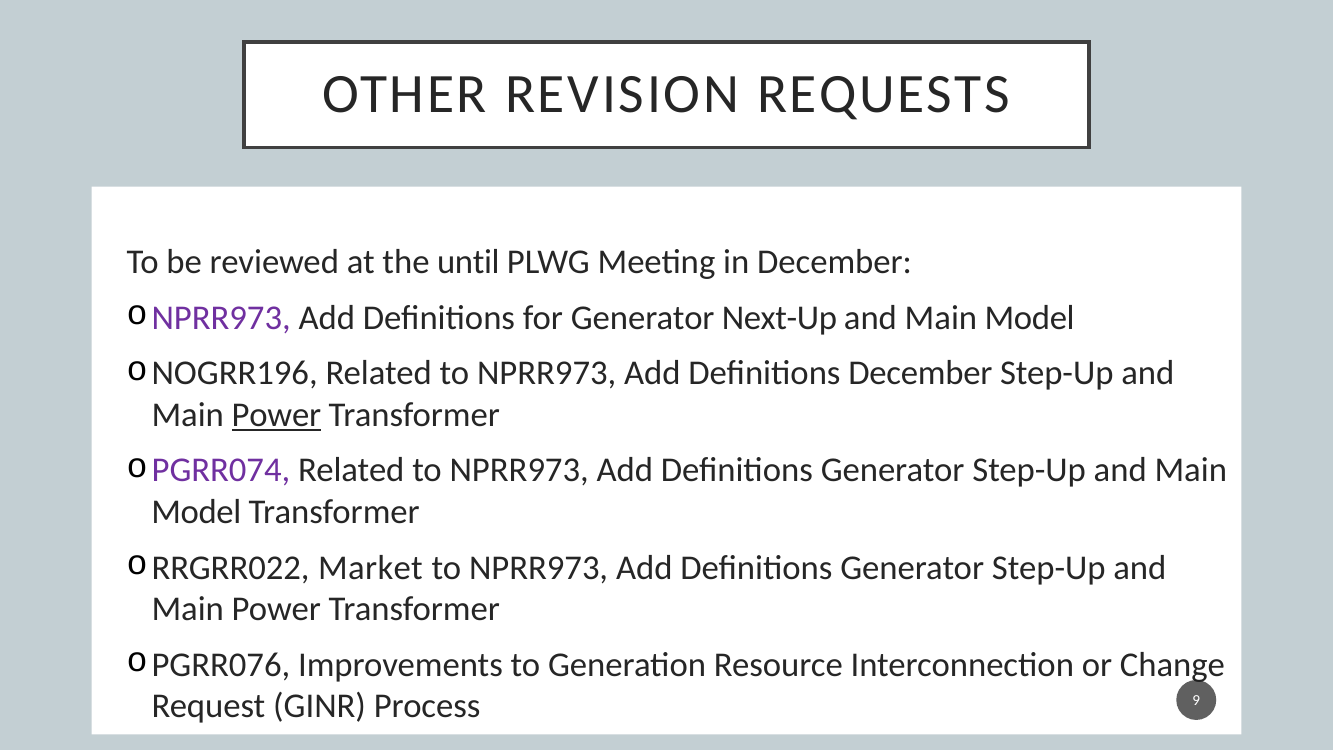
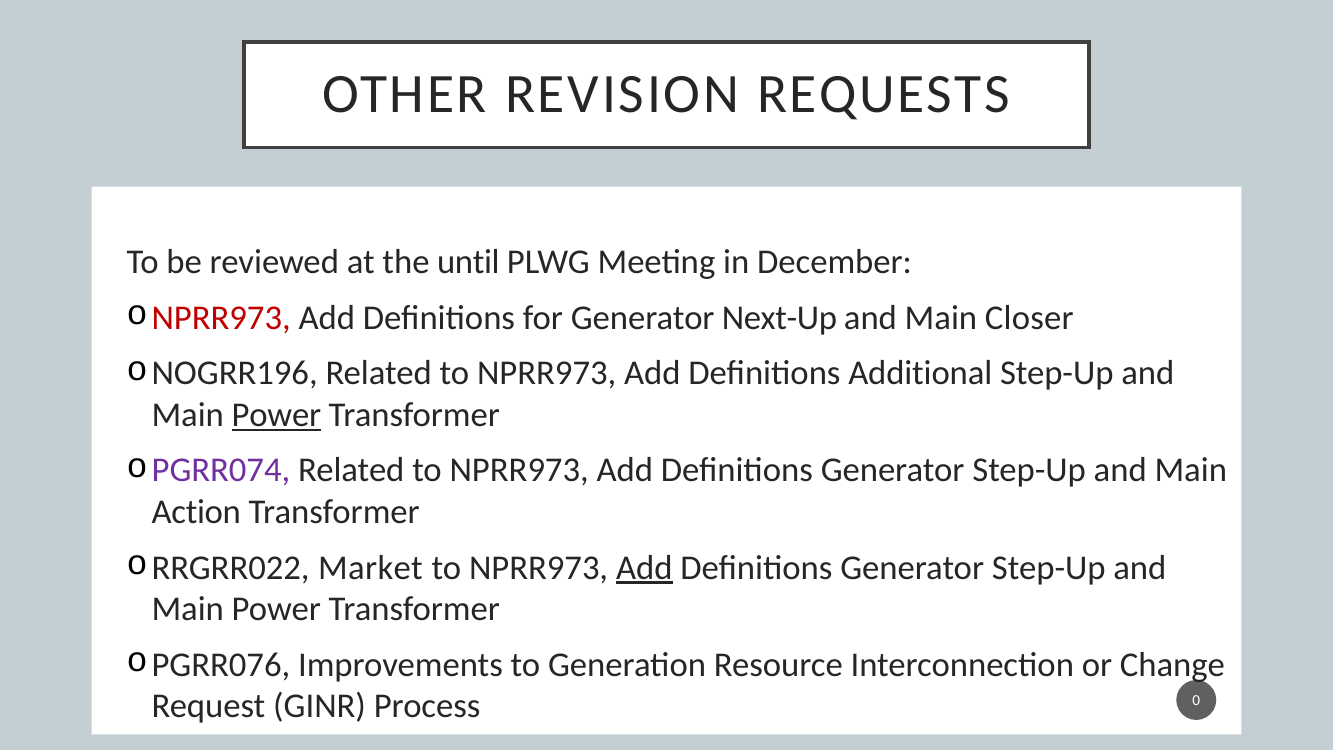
NPRR973 at (221, 318) colour: purple -> red
Model at (1030, 318): Model -> Closer
Definitions December: December -> Additional
Model at (196, 512): Model -> Action
Add at (644, 567) underline: none -> present
9: 9 -> 0
